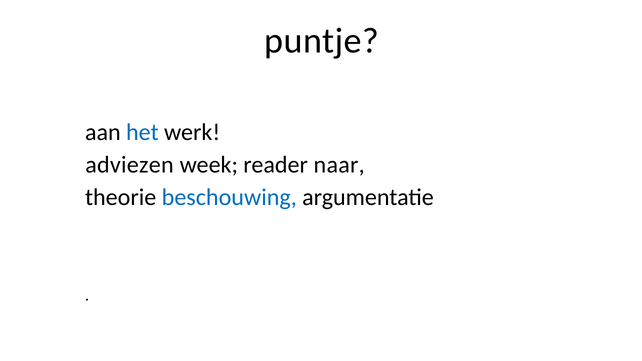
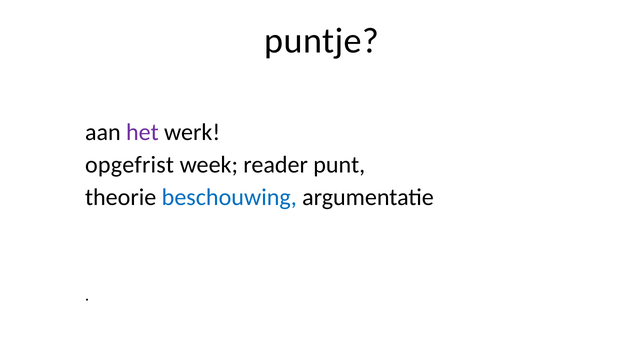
het colour: blue -> purple
adviezen: adviezen -> opgefrist
naar: naar -> punt
